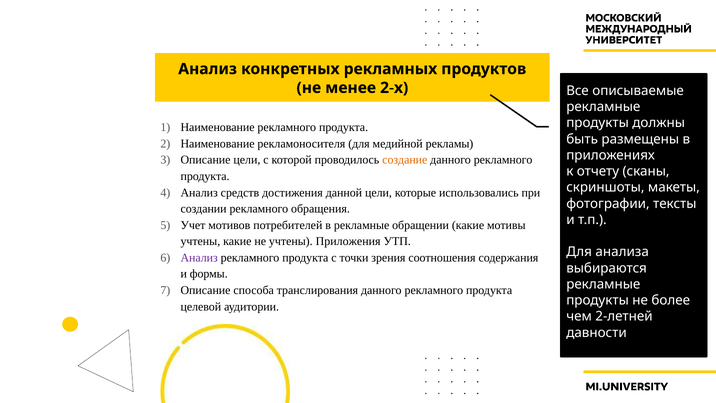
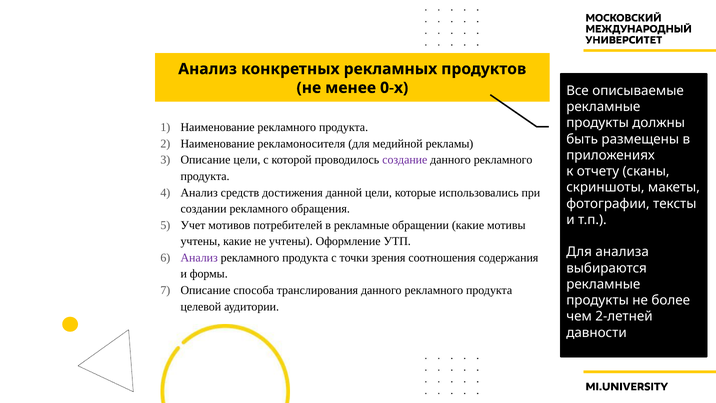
2-х: 2-х -> 0-х
создание colour: orange -> purple
Приложения: Приложения -> Оформление
